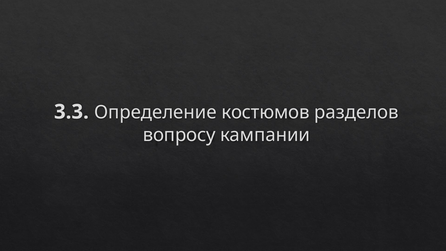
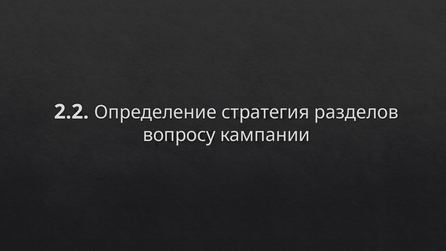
3.3: 3.3 -> 2.2
костюмов: костюмов -> стратегия
